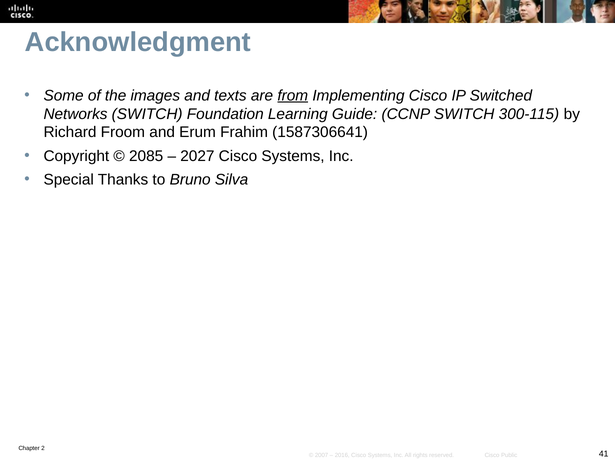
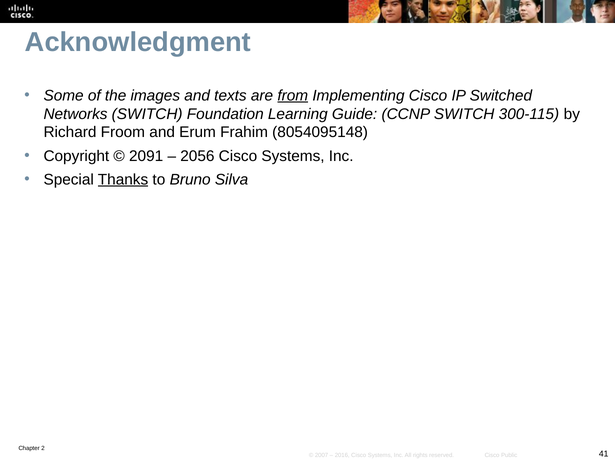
1587306641: 1587306641 -> 8054095148
2085: 2085 -> 2091
2027: 2027 -> 2056
Thanks underline: none -> present
